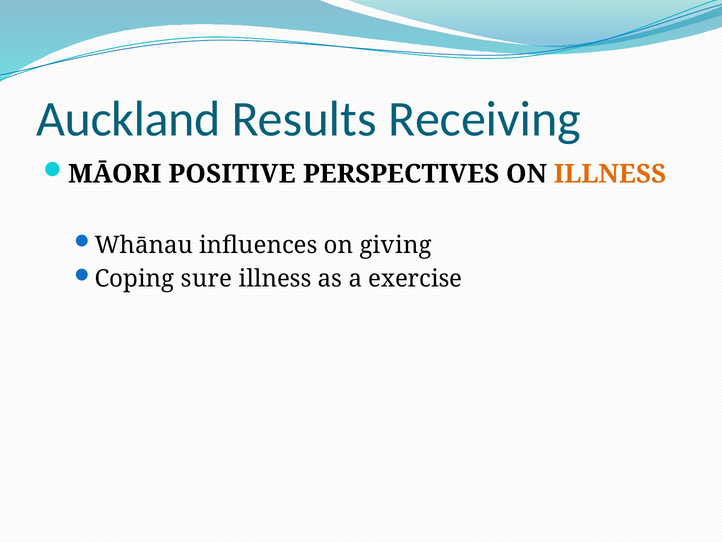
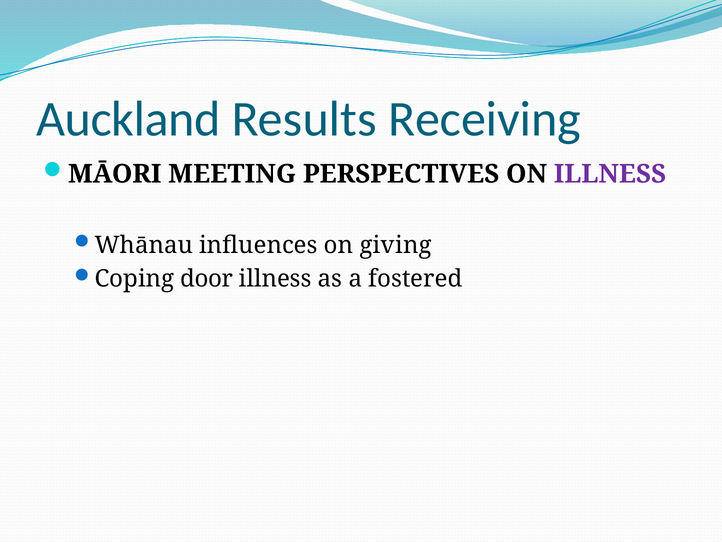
POSITIVE: POSITIVE -> MEETING
ILLNESS at (610, 174) colour: orange -> purple
sure: sure -> door
exercise: exercise -> fostered
